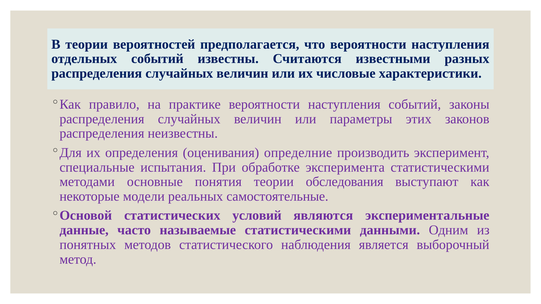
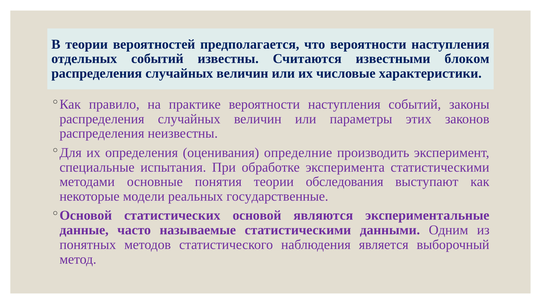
разных: разных -> блоком
самостоятельные: самостоятельные -> государственные
статистических условий: условий -> основой
